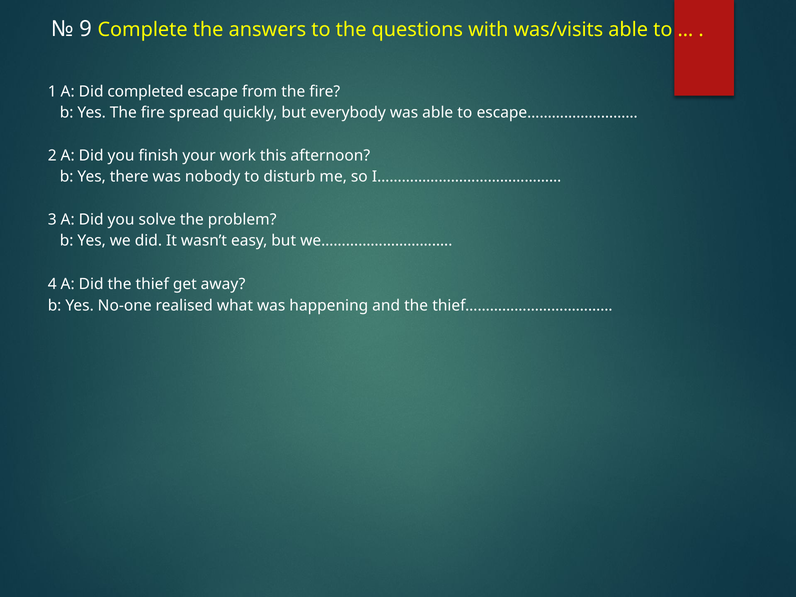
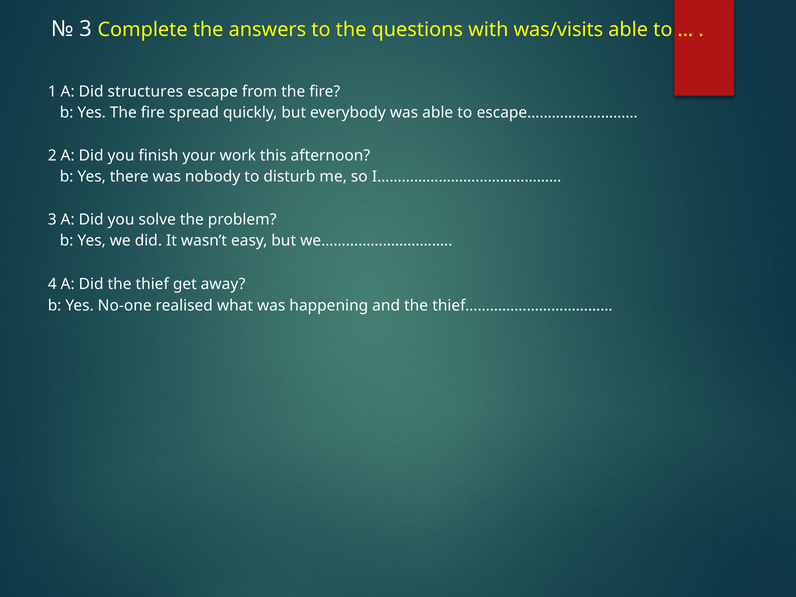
9 at (86, 29): 9 -> 3
completed: completed -> structures
